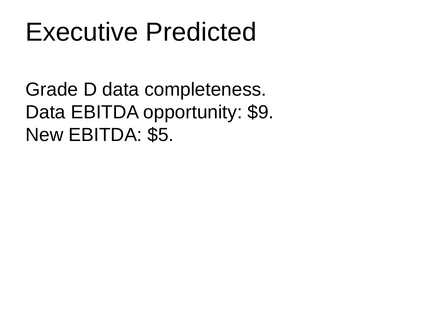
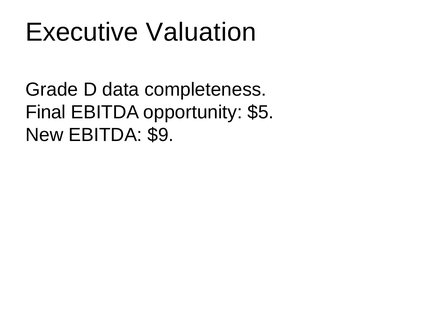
Predicted: Predicted -> Valuation
Data at (45, 112): Data -> Final
$9: $9 -> $5
$5: $5 -> $9
